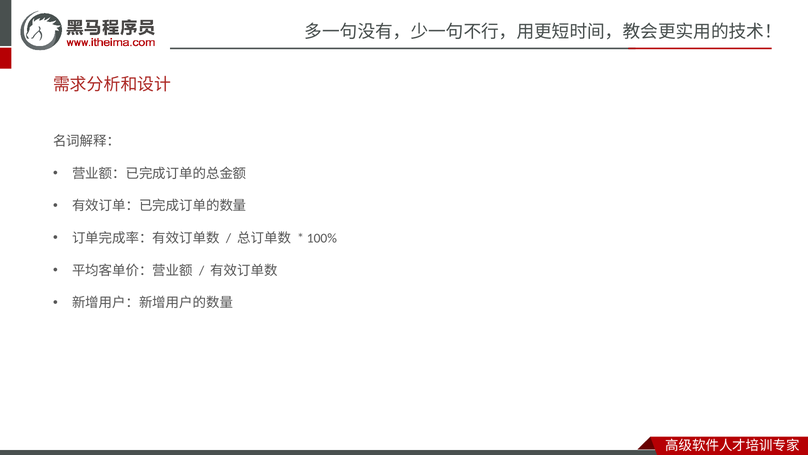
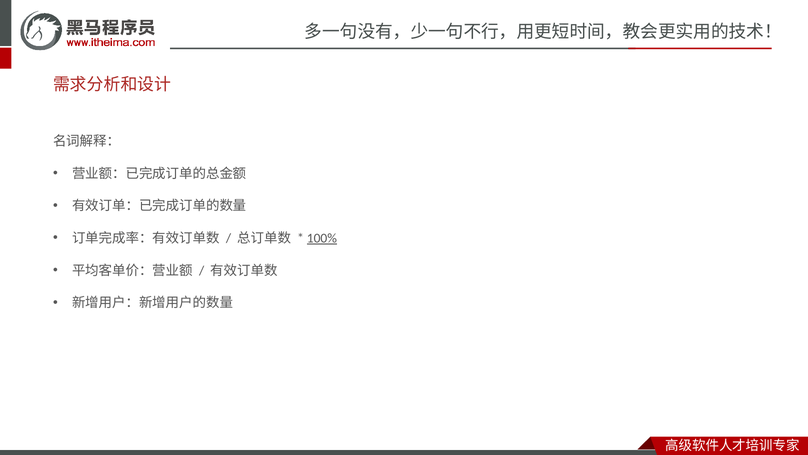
100% underline: none -> present
